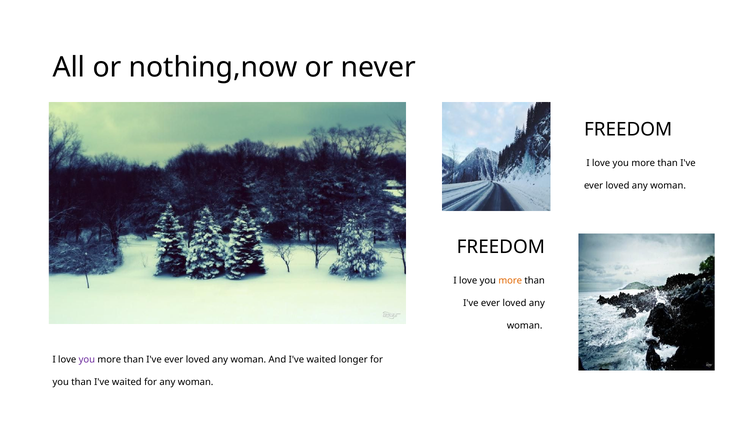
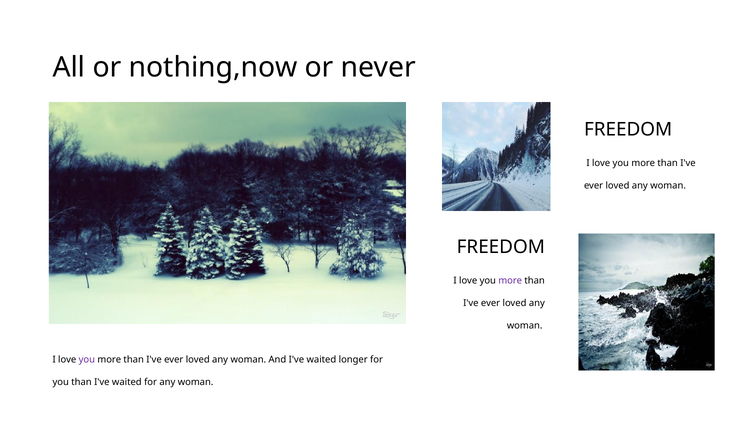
more at (510, 281) colour: orange -> purple
